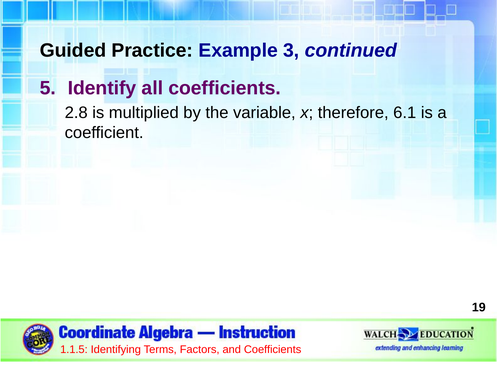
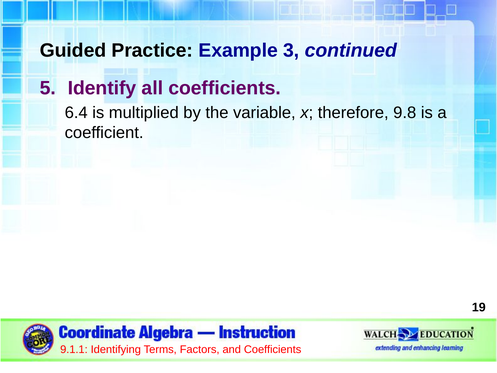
2.8: 2.8 -> 6.4
6.1: 6.1 -> 9.8
1.1.5: 1.1.5 -> 9.1.1
